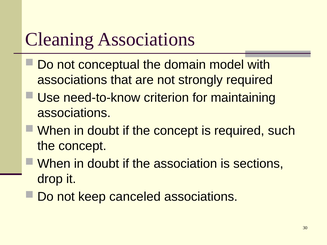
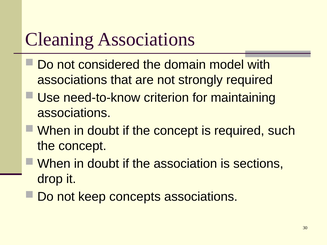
conceptual: conceptual -> considered
canceled: canceled -> concepts
